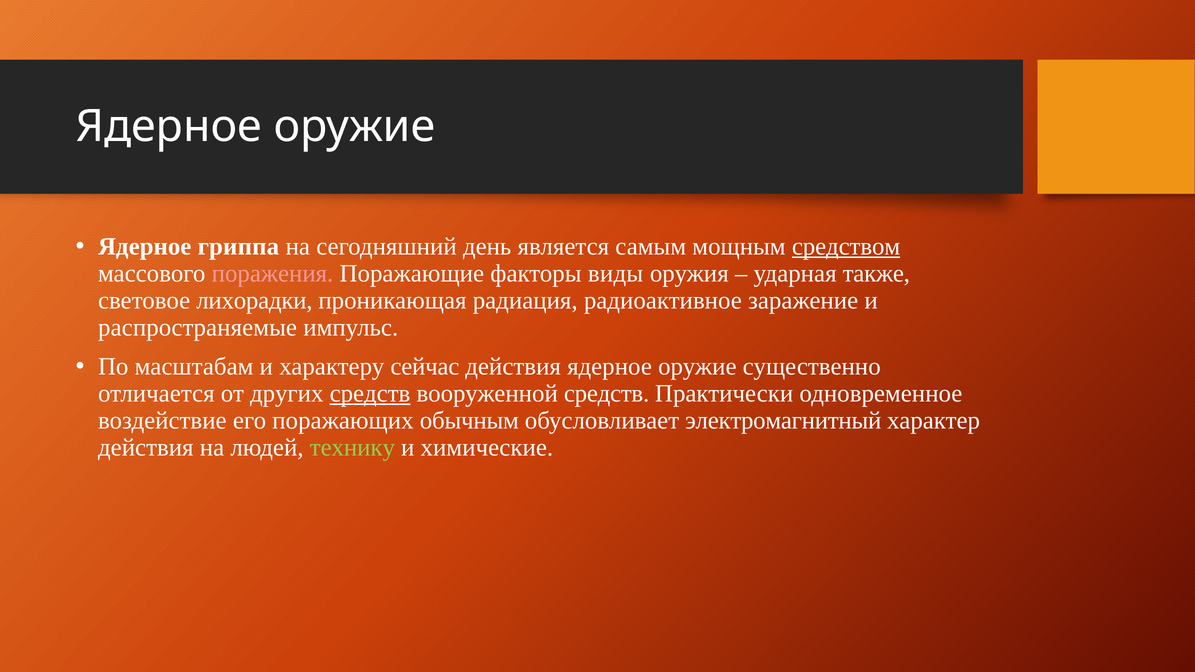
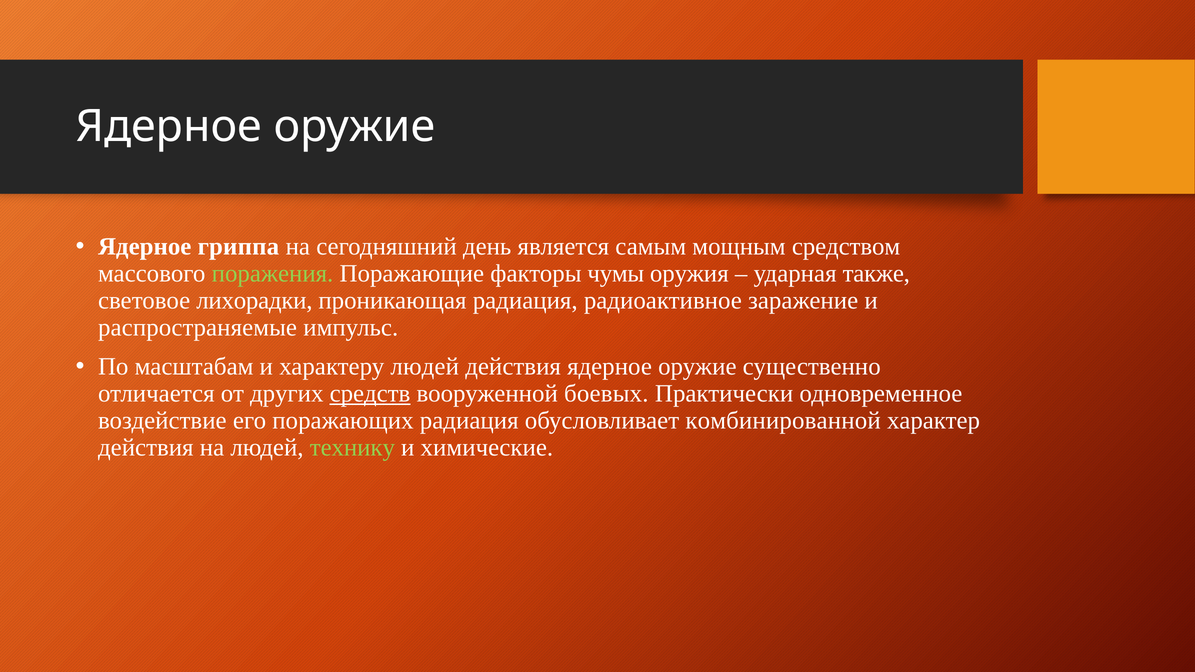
средством underline: present -> none
поражения colour: pink -> light green
виды: виды -> чумы
характеру сейчас: сейчас -> людей
вооруженной средств: средств -> боевых
поражающих обычным: обычным -> радиация
электромагнитный: электромагнитный -> комбинированной
